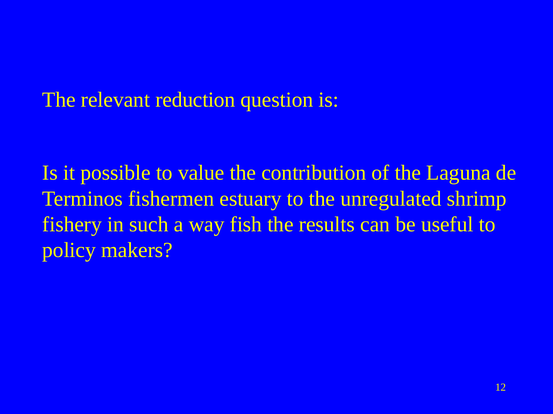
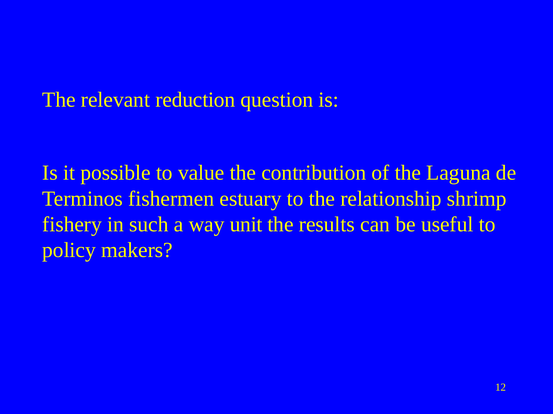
unregulated: unregulated -> relationship
fish: fish -> unit
